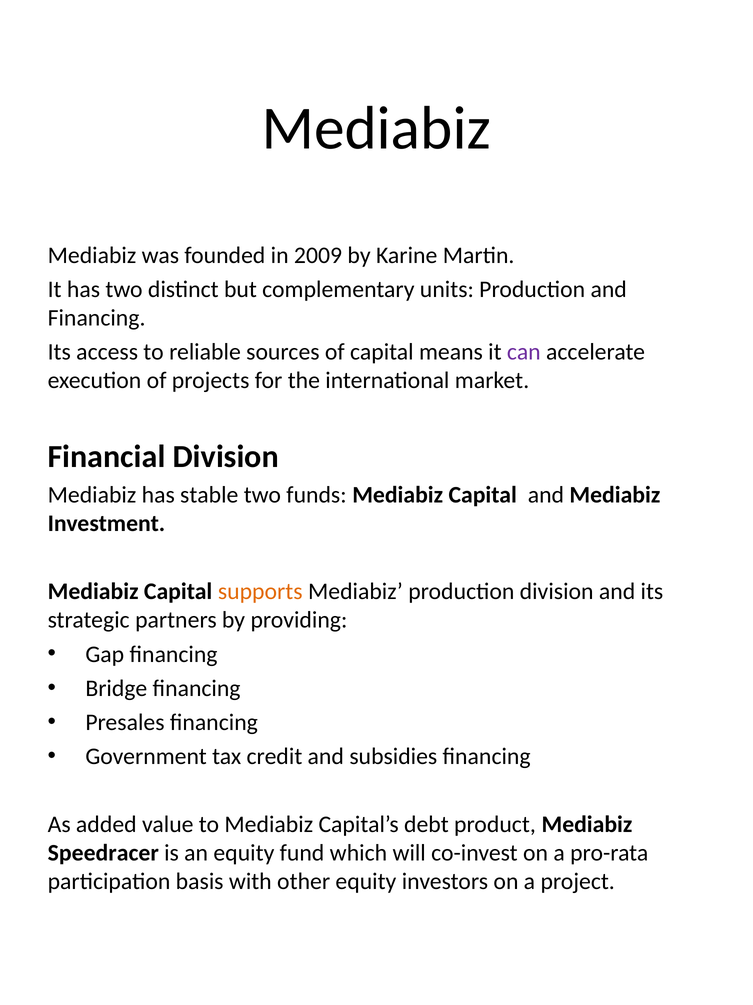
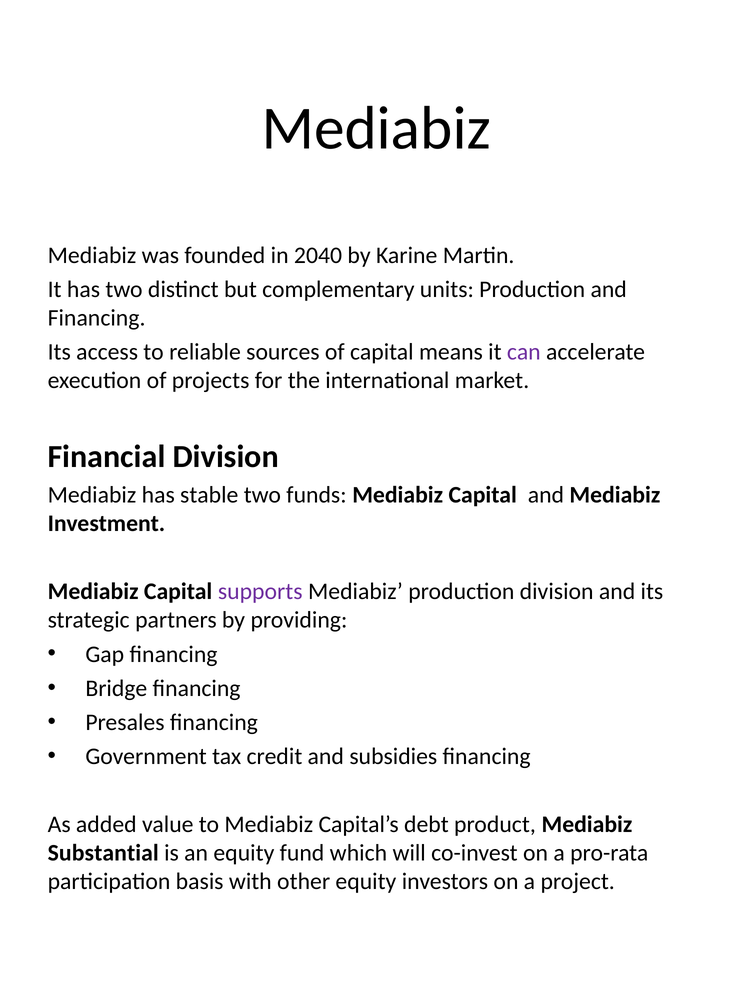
2009: 2009 -> 2040
supports colour: orange -> purple
Speedracer: Speedracer -> Substantial
